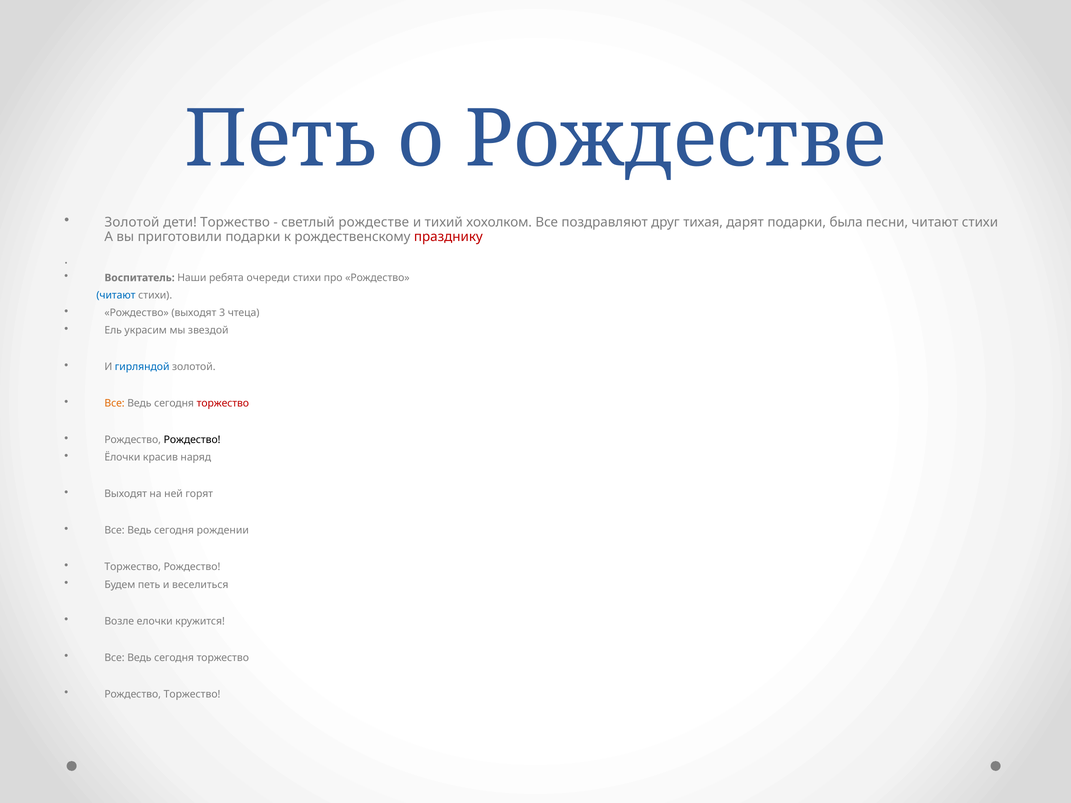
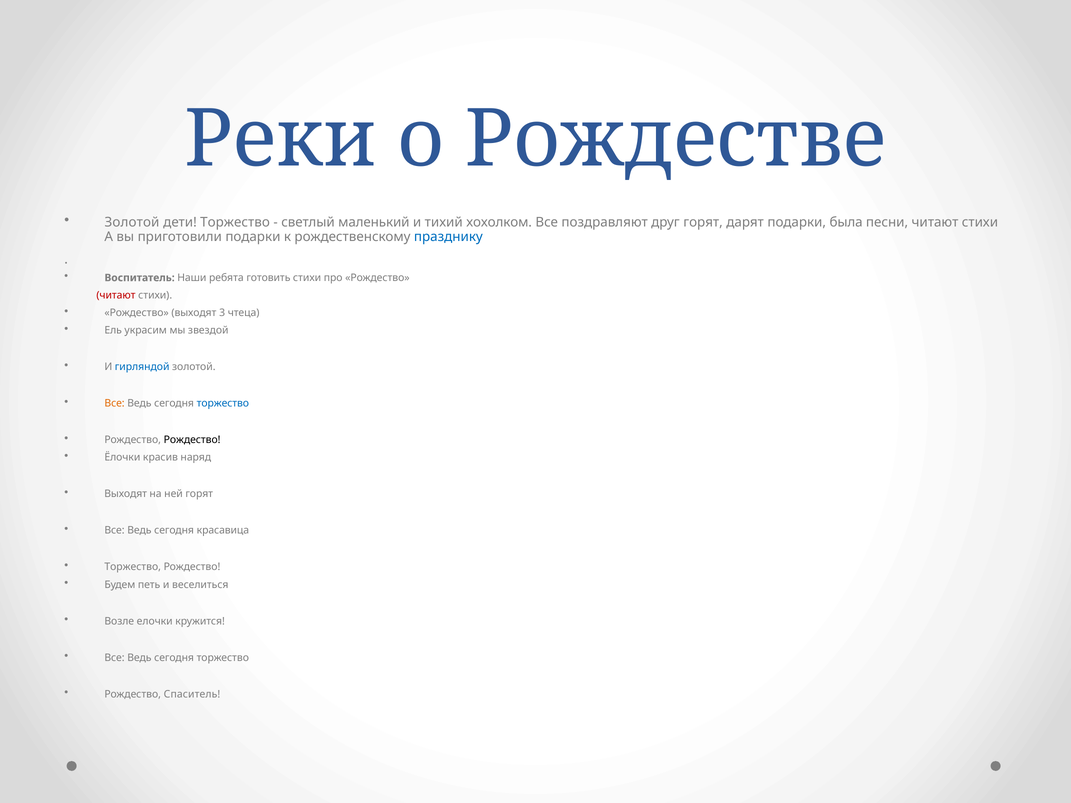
Петь at (280, 139): Петь -> Реки
светлый рождестве: рождестве -> маленький
друг тихая: тихая -> горят
празднику colour: red -> blue
очереди: очереди -> готовить
читают at (116, 295) colour: blue -> red
торжество at (223, 404) colour: red -> blue
рождении: рождении -> красавица
Рождество Торжество: Торжество -> Спаситель
